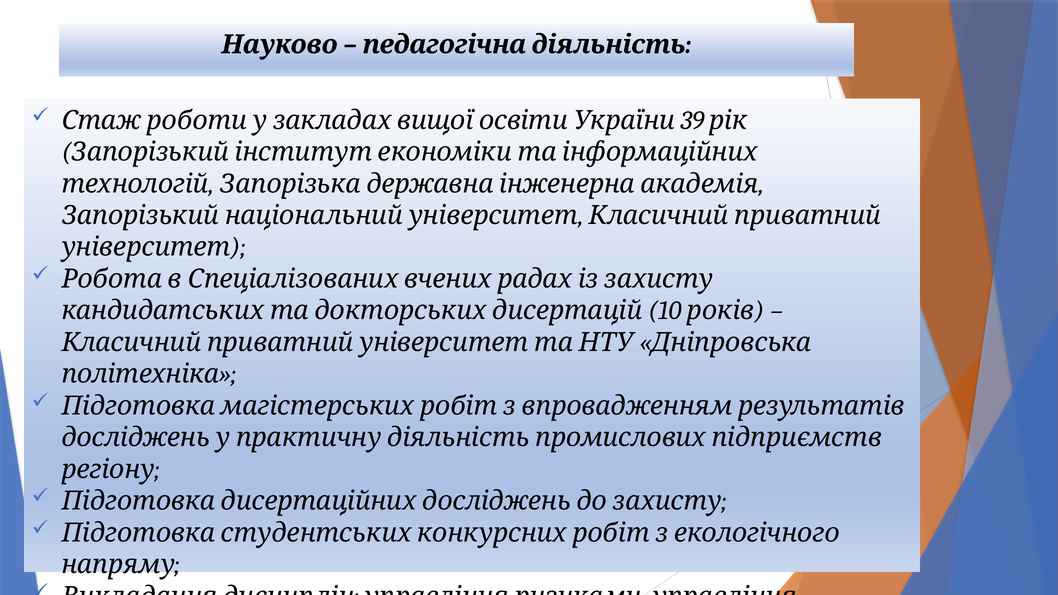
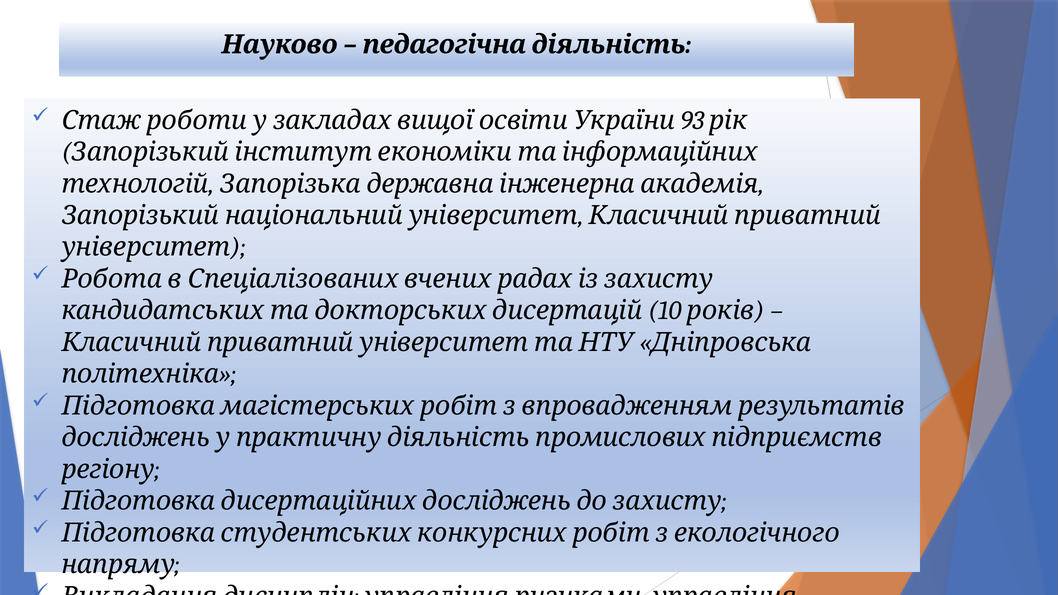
39: 39 -> 93
